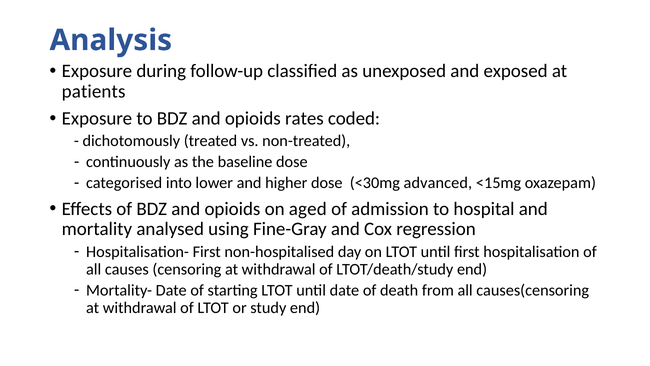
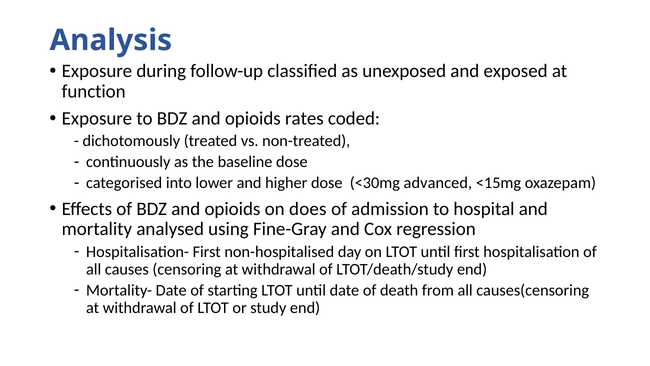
patients: patients -> function
aged: aged -> does
